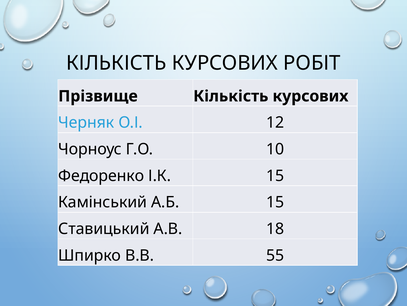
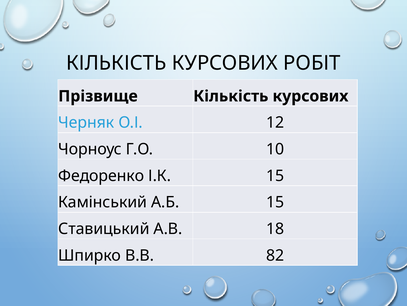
55: 55 -> 82
